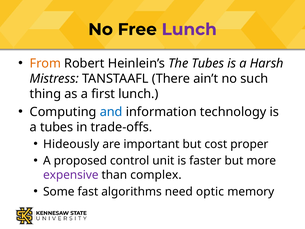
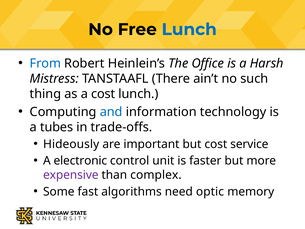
Lunch at (189, 29) colour: purple -> blue
From colour: orange -> blue
The Tubes: Tubes -> Office
a first: first -> cost
proper: proper -> service
proposed: proposed -> electronic
